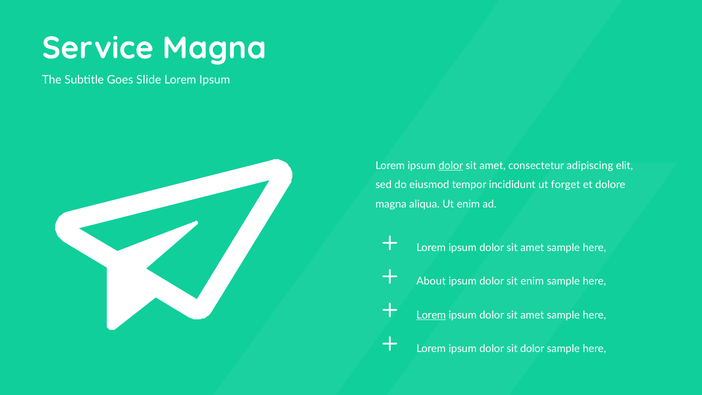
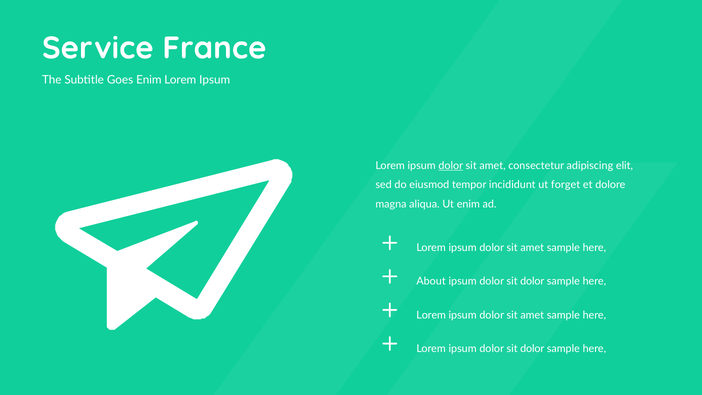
Service Magna: Magna -> France
Goes Slide: Slide -> Enim
enim at (532, 281): enim -> dolor
Lorem at (431, 315) underline: present -> none
